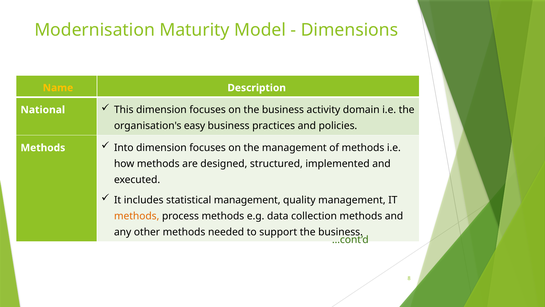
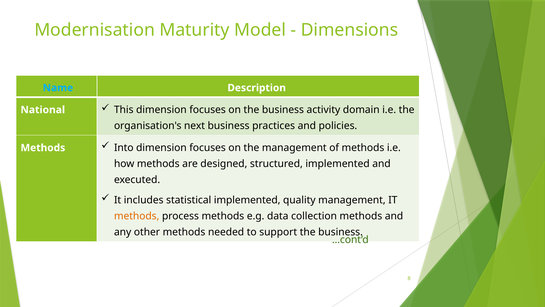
Name colour: yellow -> light blue
easy: easy -> next
statistical management: management -> implemented
